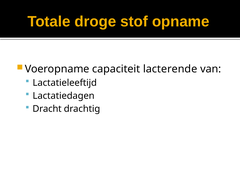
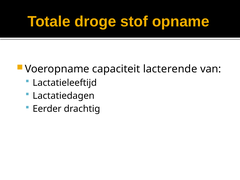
Dracht: Dracht -> Eerder
